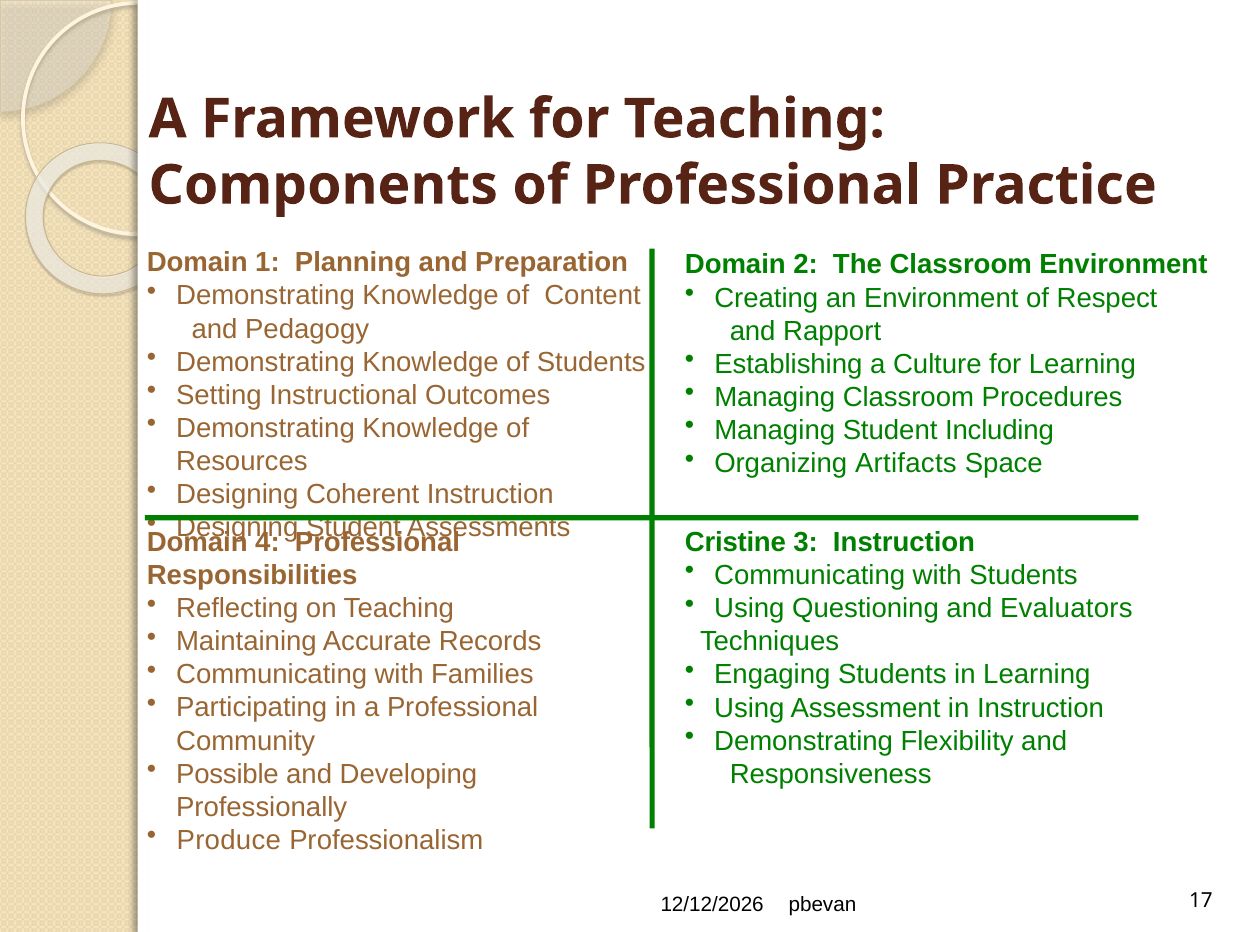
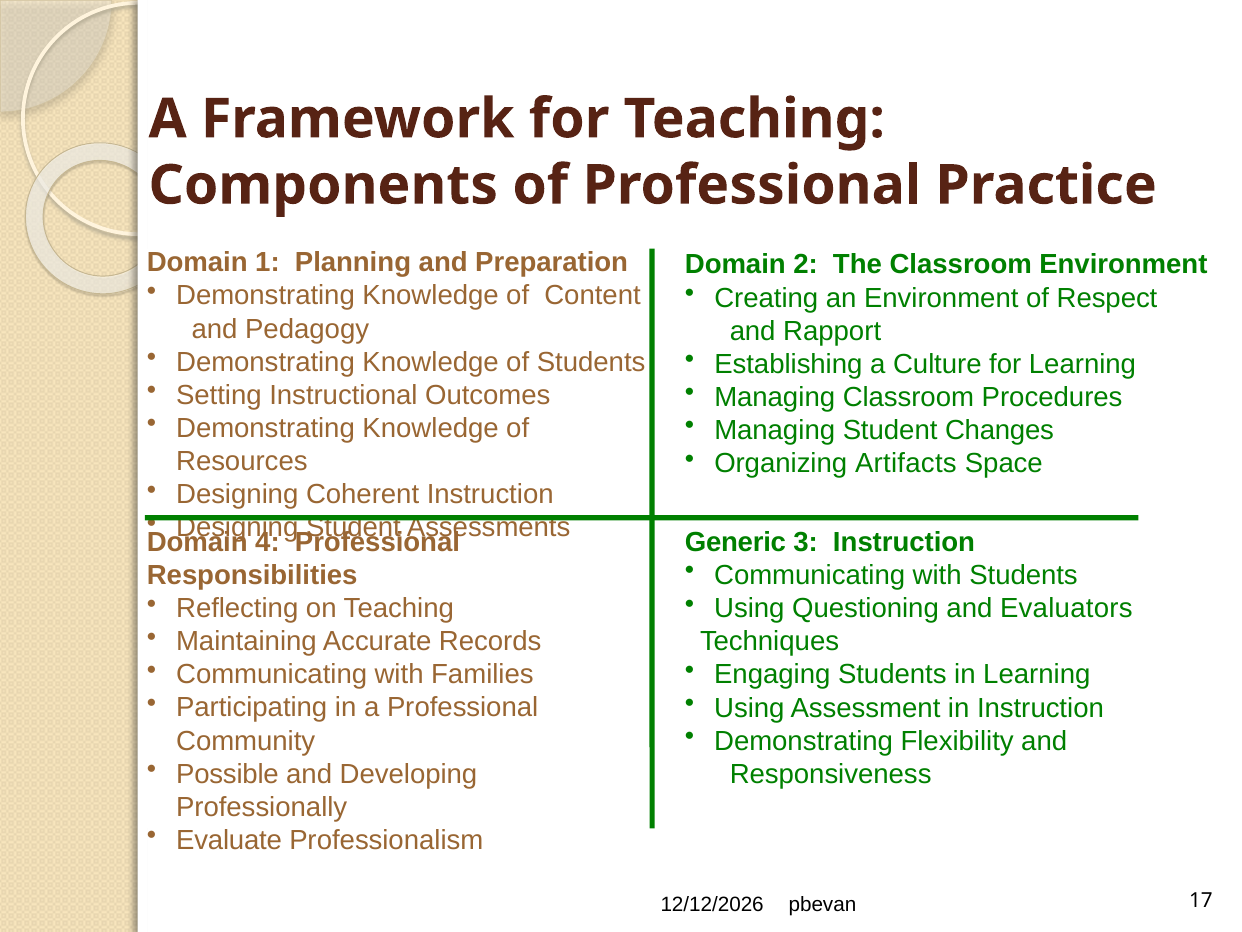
Including: Including -> Changes
Cristine: Cristine -> Generic
Produce: Produce -> Evaluate
